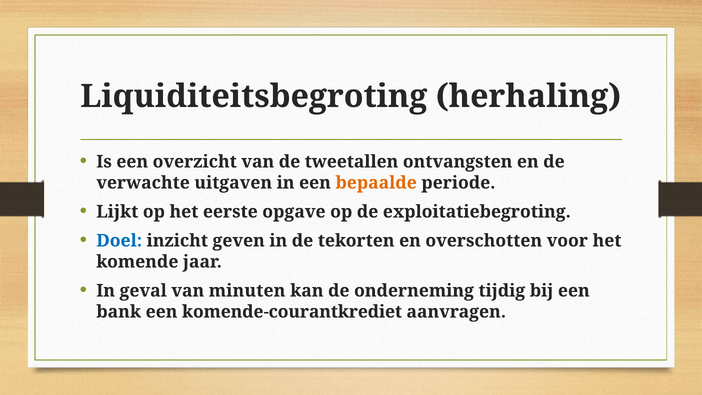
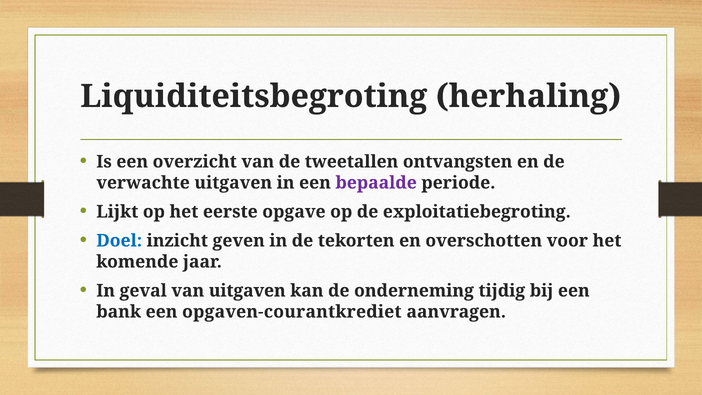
bepaalde colour: orange -> purple
van minuten: minuten -> uitgaven
komende-courantkrediet: komende-courantkrediet -> opgaven-courantkrediet
